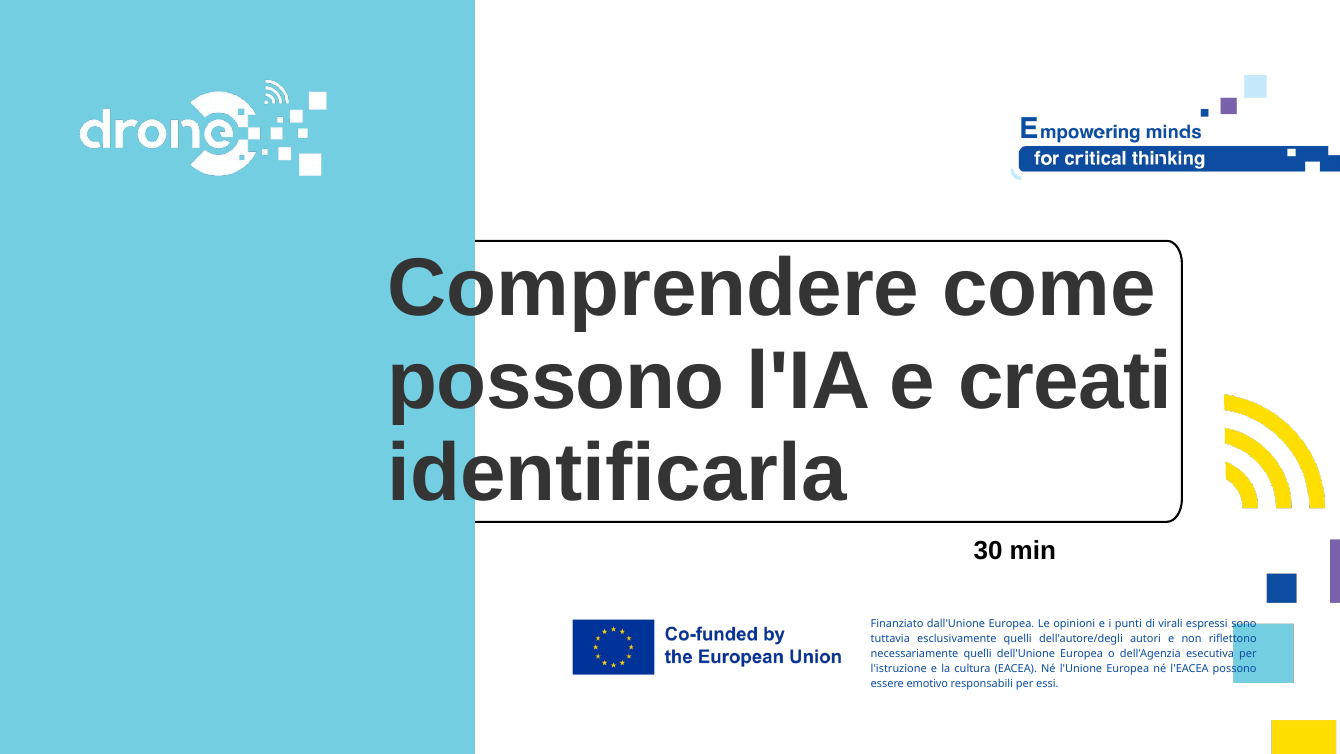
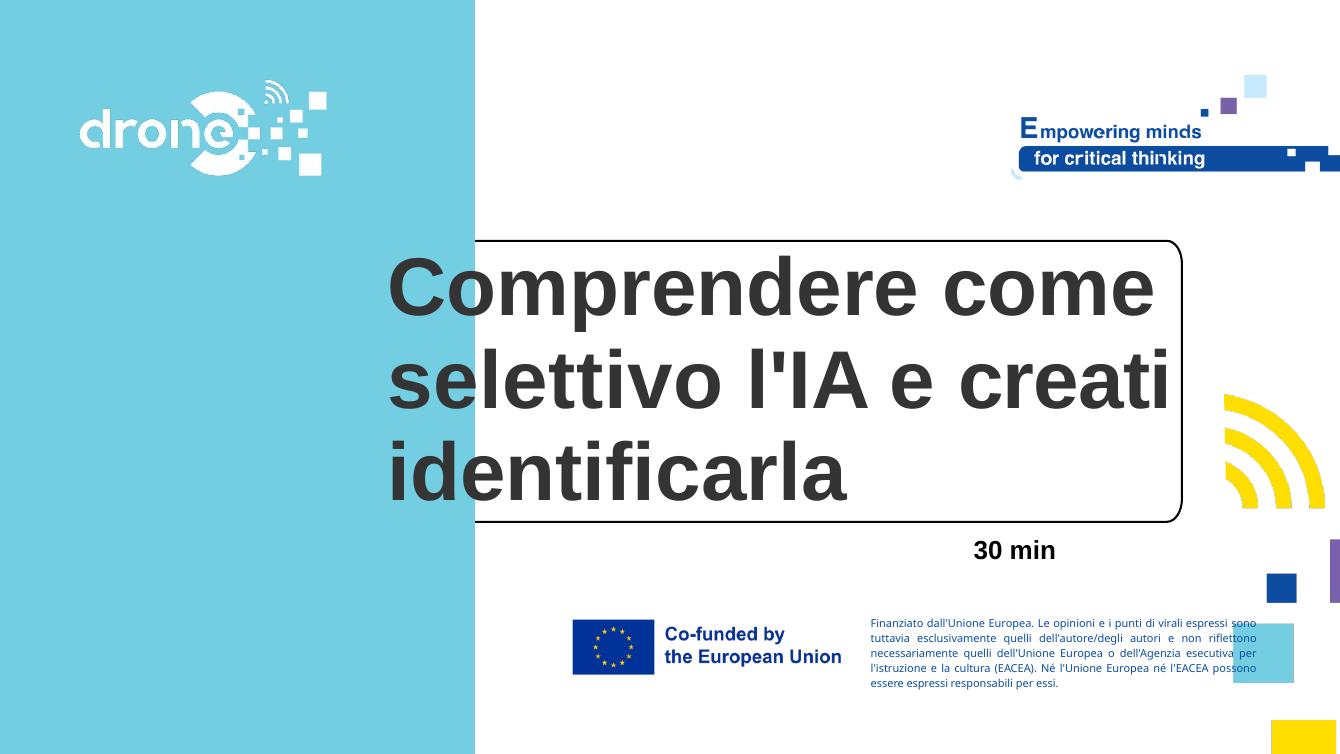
possono at (556, 381): possono -> selettivo
essere emotivo: emotivo -> espressi
